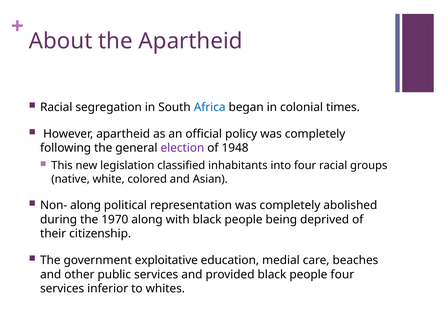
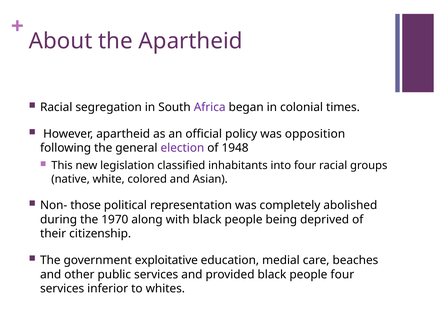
Africa colour: blue -> purple
policy was completely: completely -> opposition
Non- along: along -> those
